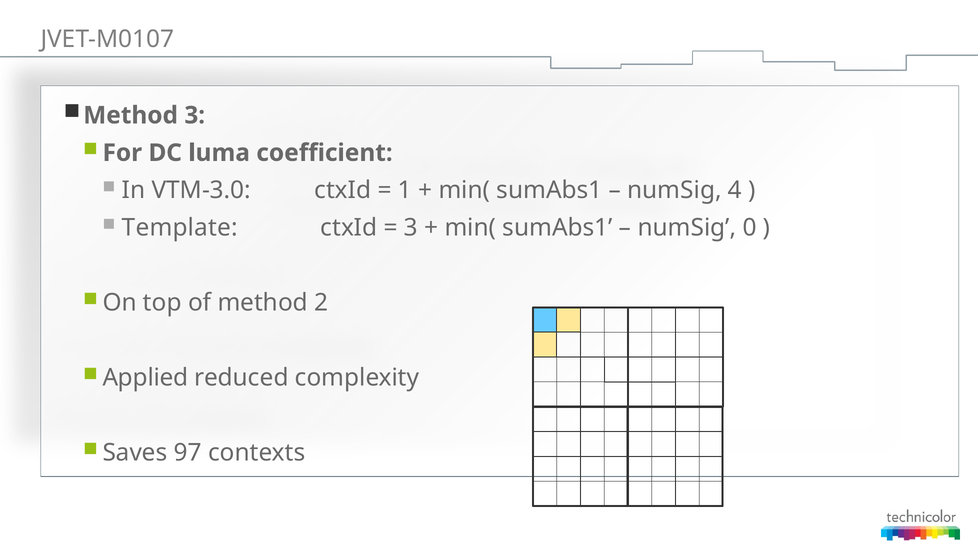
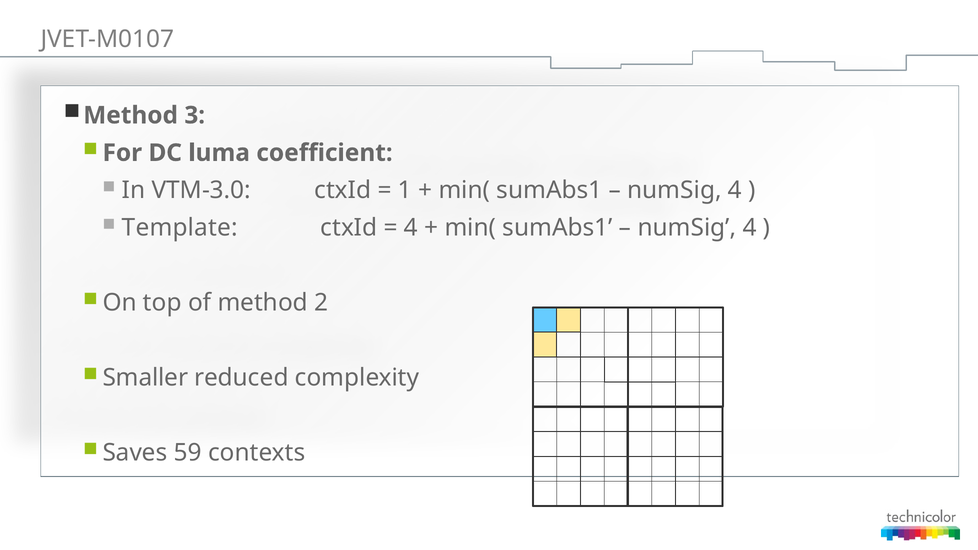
3 at (411, 228): 3 -> 4
0 at (750, 228): 0 -> 4
Applied: Applied -> Smaller
97: 97 -> 59
